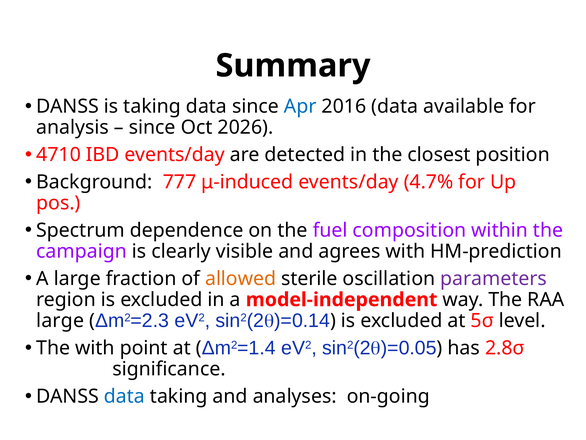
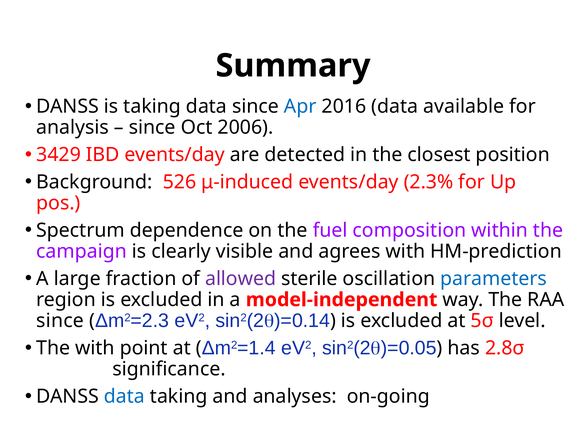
2026: 2026 -> 2006
4710: 4710 -> 3429
777: 777 -> 526
4.7%: 4.7% -> 2.3%
allowed colour: orange -> purple
parameters colour: purple -> blue
large at (60, 320): large -> since
